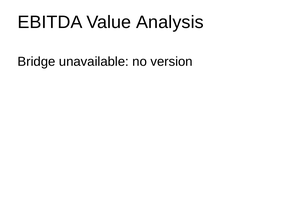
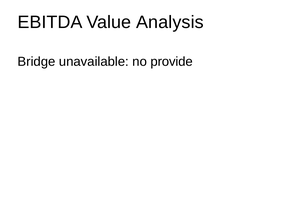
version: version -> provide
